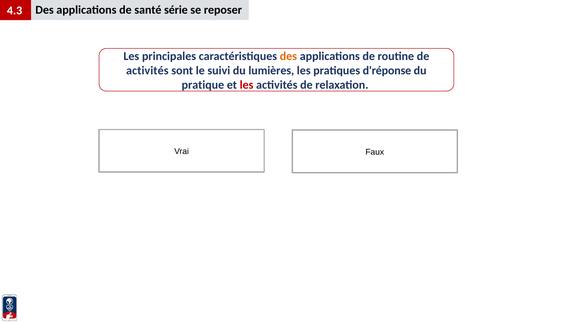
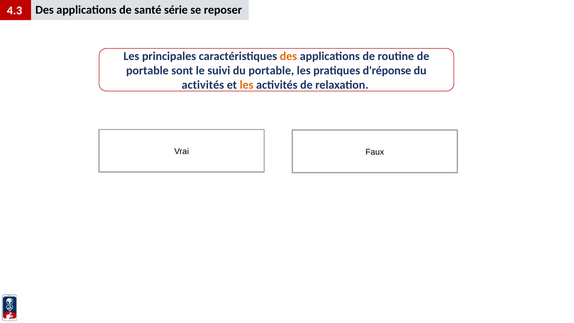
activités at (147, 71): activités -> portable
du lumières: lumières -> portable
pratique at (203, 85): pratique -> activités
les at (247, 85) colour: red -> orange
